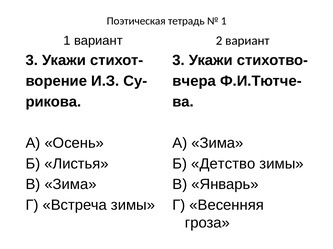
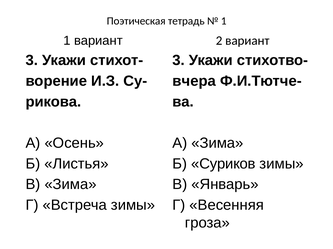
Детство: Детство -> Суриков
